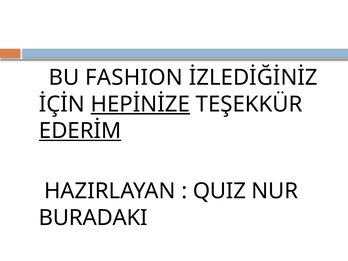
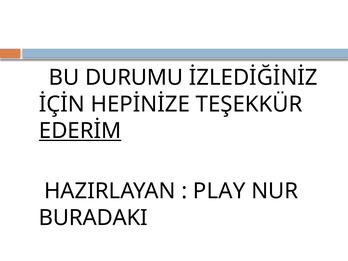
FASHION: FASHION -> DURUMU
HEPİNİZE underline: present -> none
QUIZ: QUIZ -> PLAY
